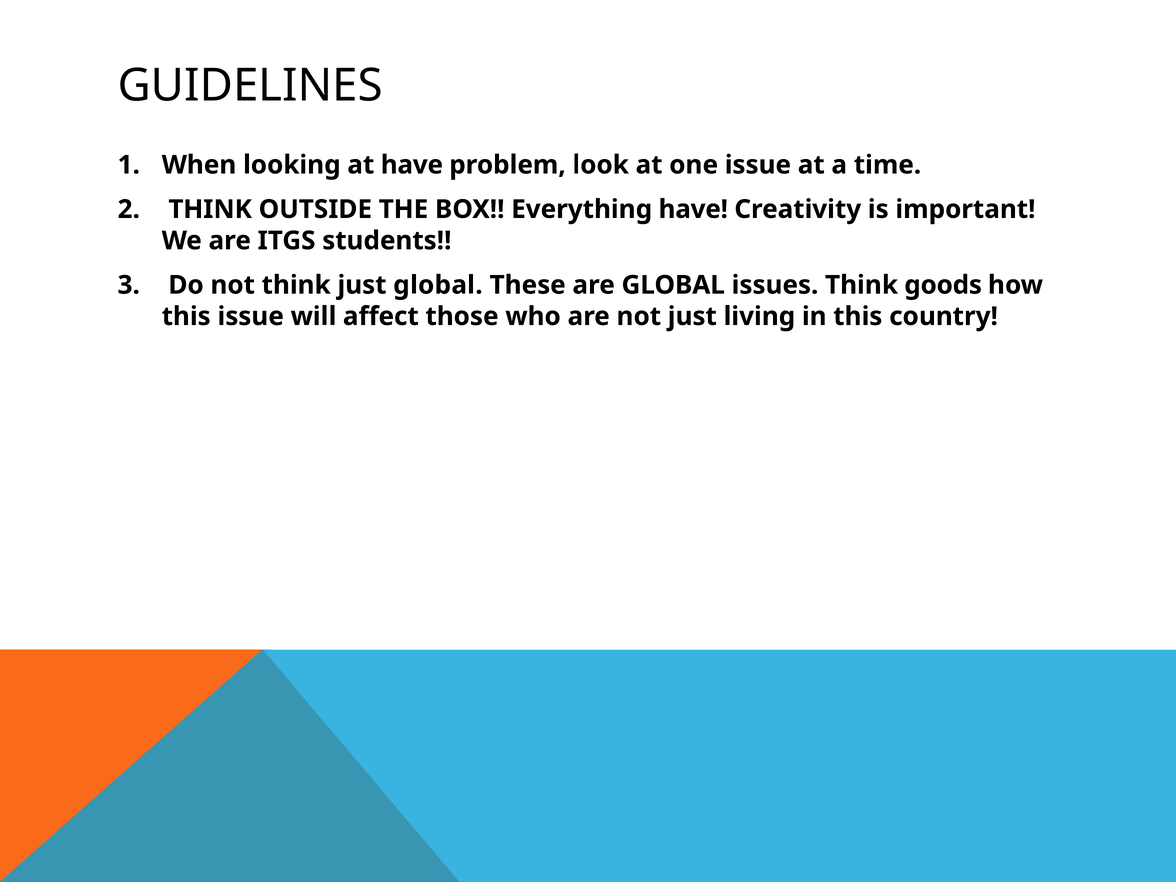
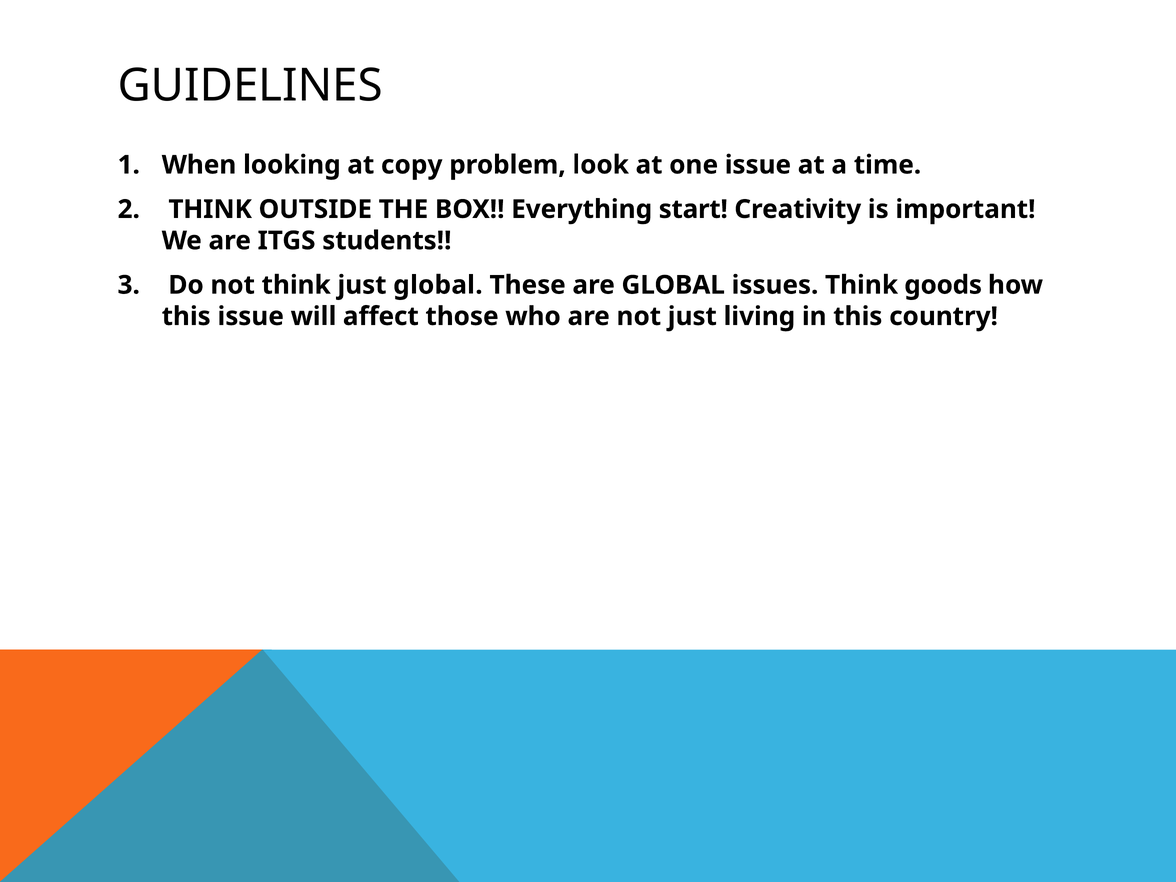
at have: have -> copy
Everything have: have -> start
